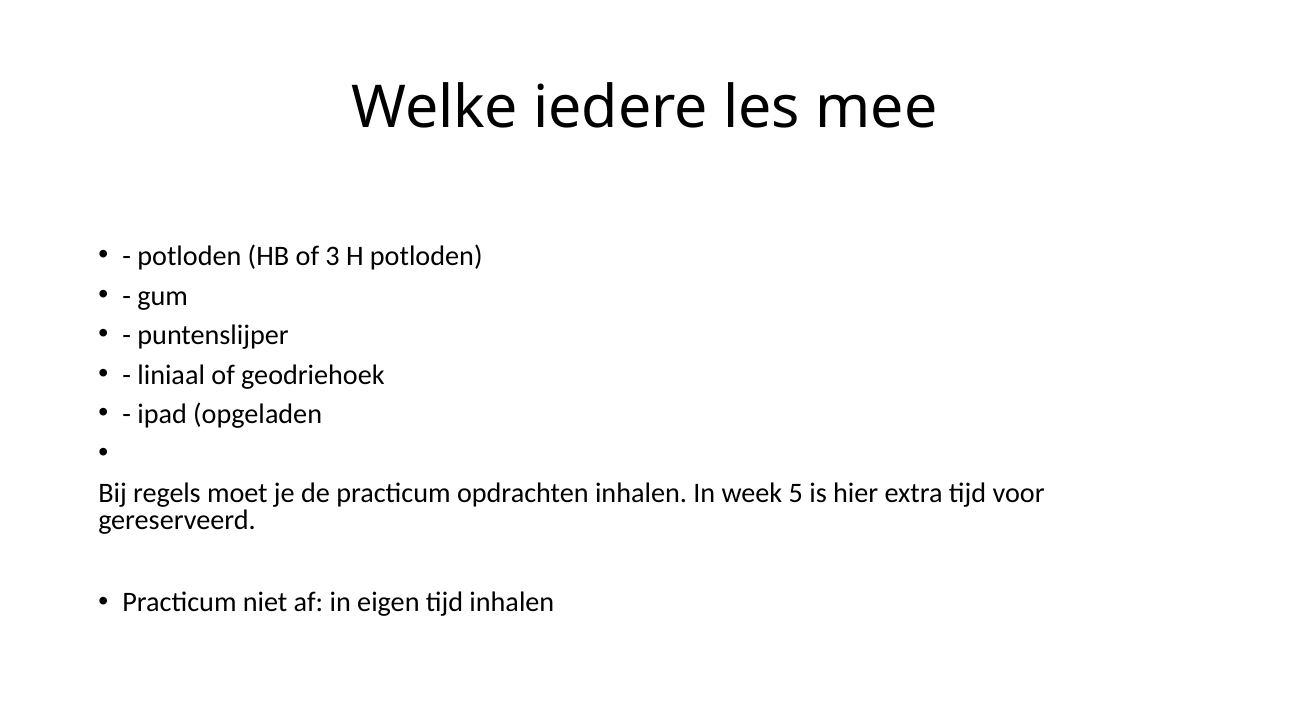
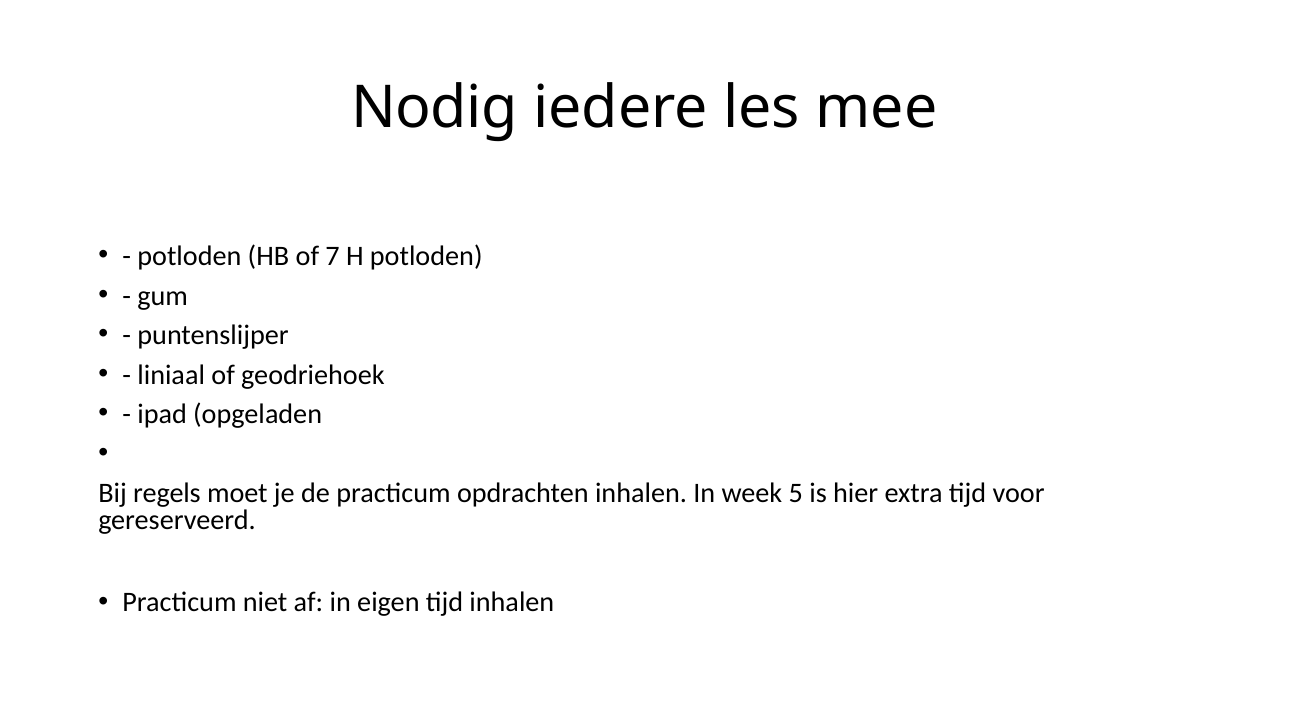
Welke: Welke -> Nodig
3: 3 -> 7
